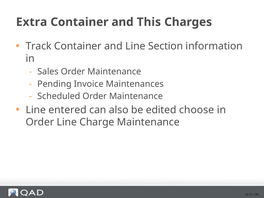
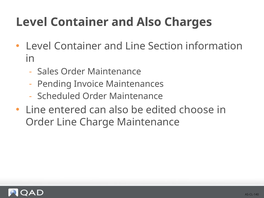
Extra at (32, 22): Extra -> Level
and This: This -> Also
Track at (39, 46): Track -> Level
